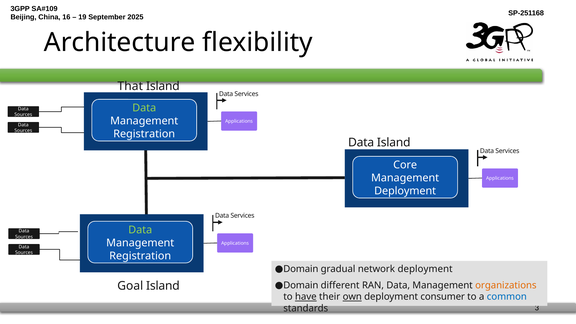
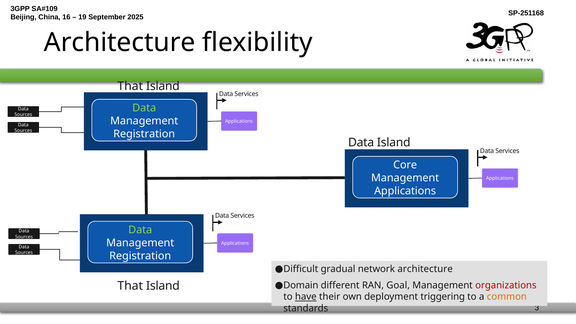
Deployment at (405, 191): Deployment -> Applications
Domain at (301, 269): Domain -> Difficult
network deployment: deployment -> architecture
RAN Data: Data -> Goal
organizations colour: orange -> red
Goal at (130, 286): Goal -> That
own underline: present -> none
consumer: consumer -> triggering
common colour: blue -> orange
